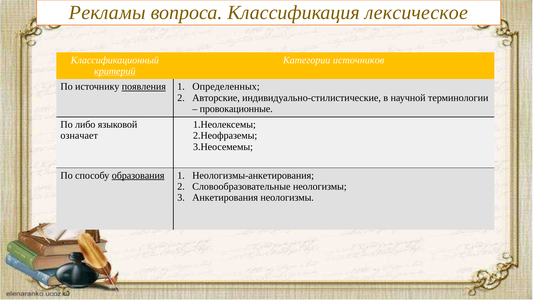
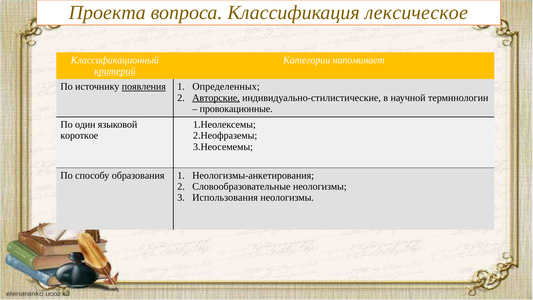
Рекламы: Рекламы -> Проекта
источников: источников -> напоминает
Авторские underline: none -> present
либо: либо -> один
означает: означает -> короткое
образования underline: present -> none
Анкетирования: Анкетирования -> Использования
